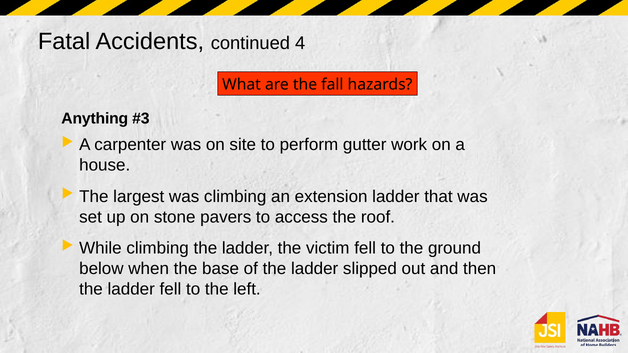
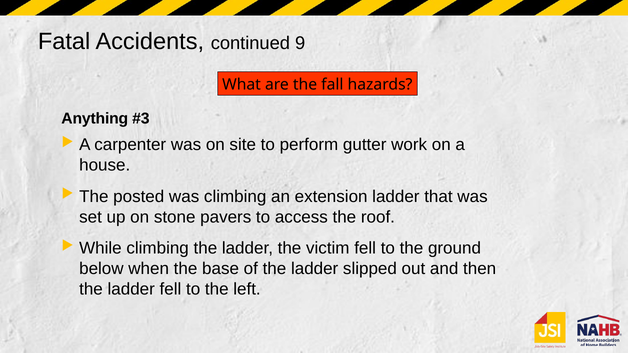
4: 4 -> 9
largest: largest -> posted
